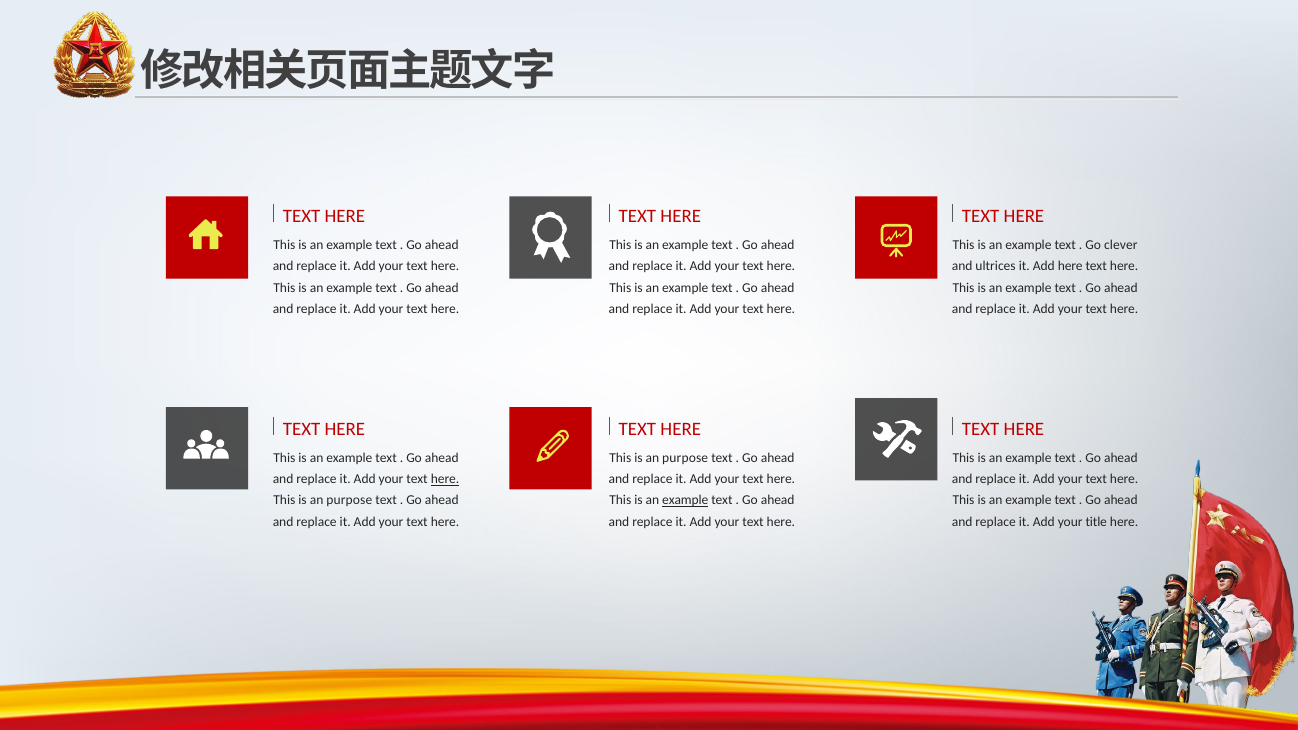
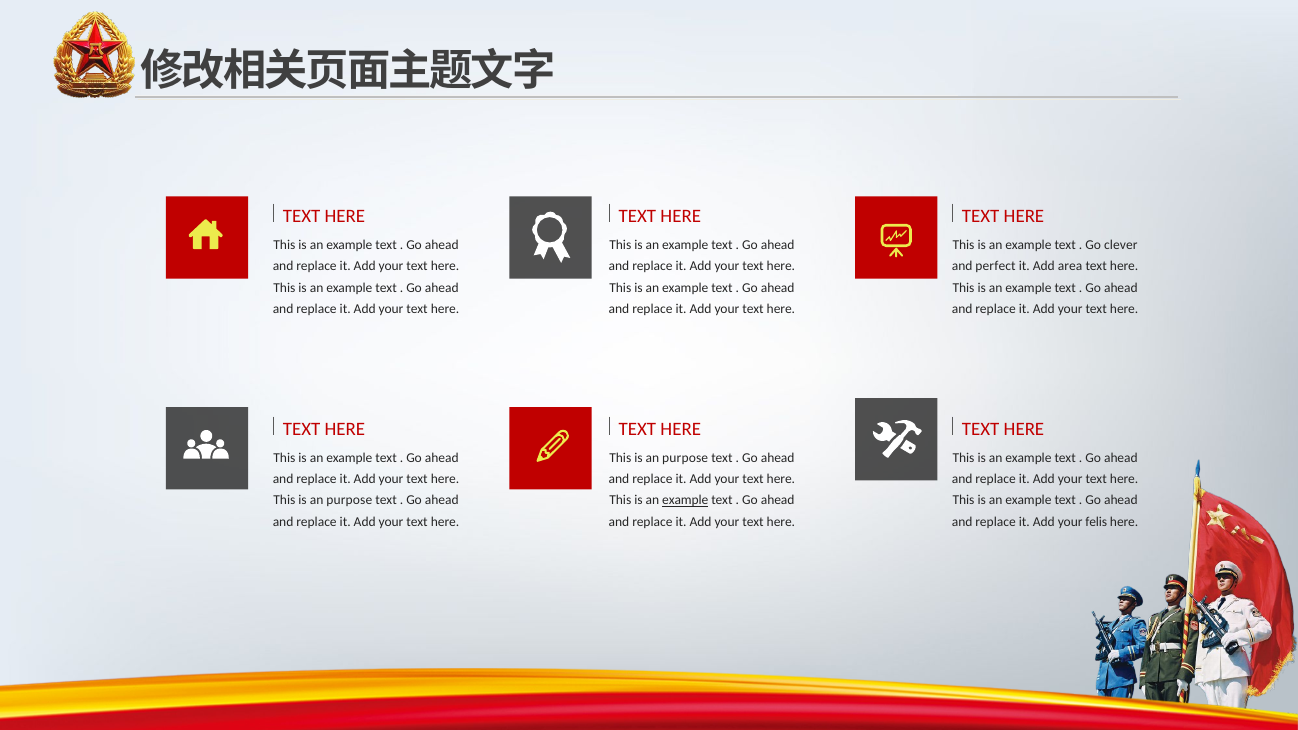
ultrices: ultrices -> perfect
Add here: here -> area
here at (445, 479) underline: present -> none
title: title -> felis
